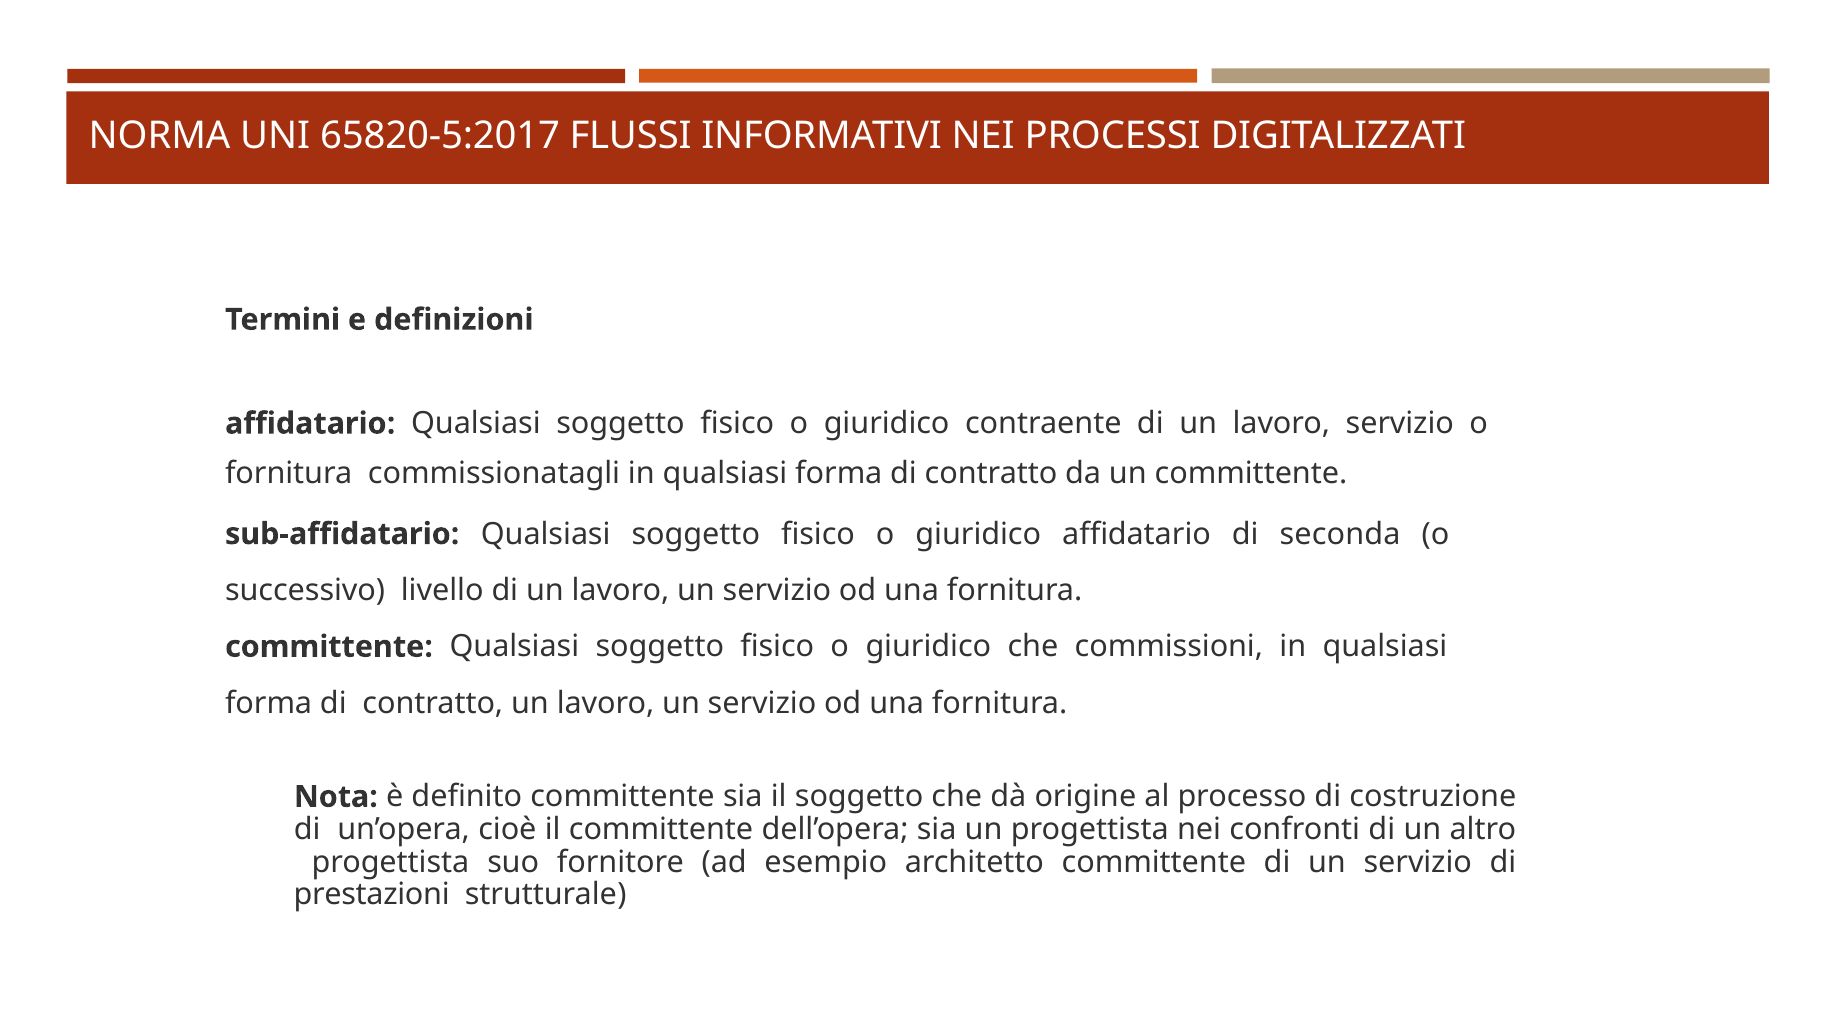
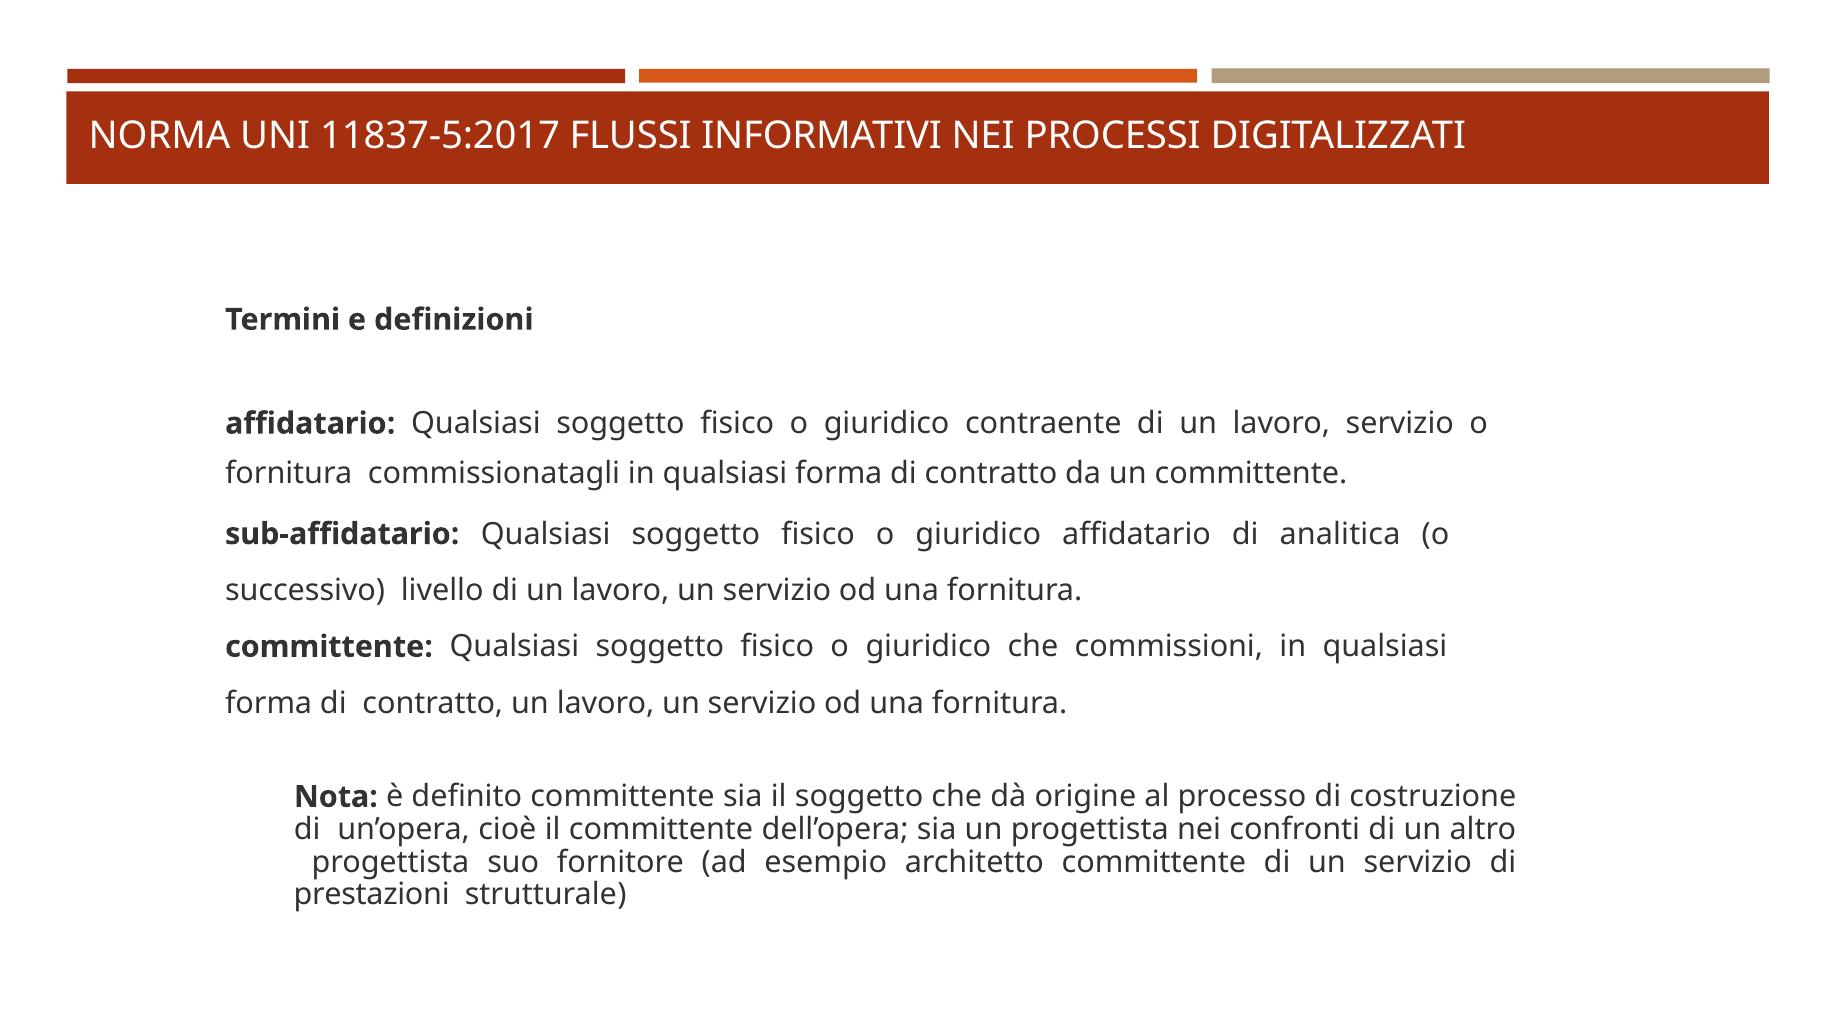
65820-5:2017: 65820-5:2017 -> 11837-5:2017
seconda: seconda -> analitica
